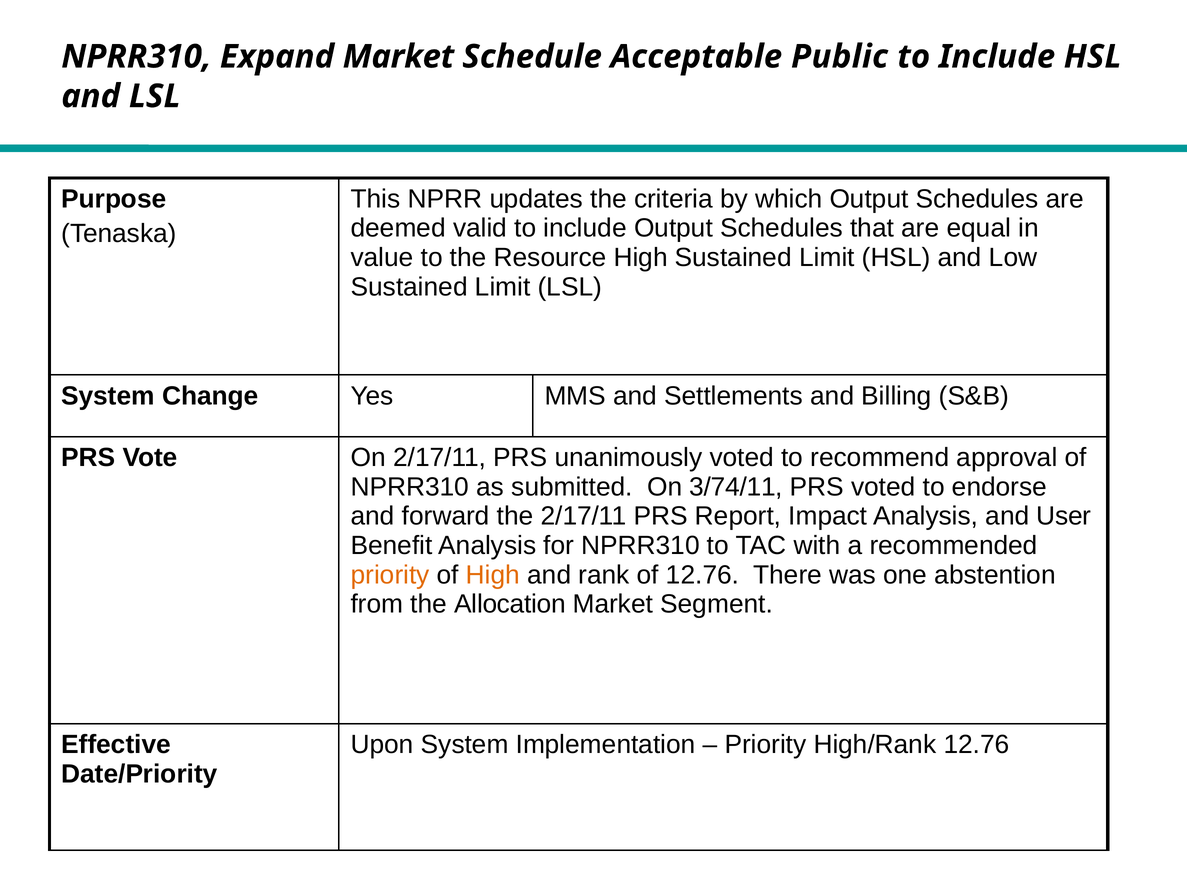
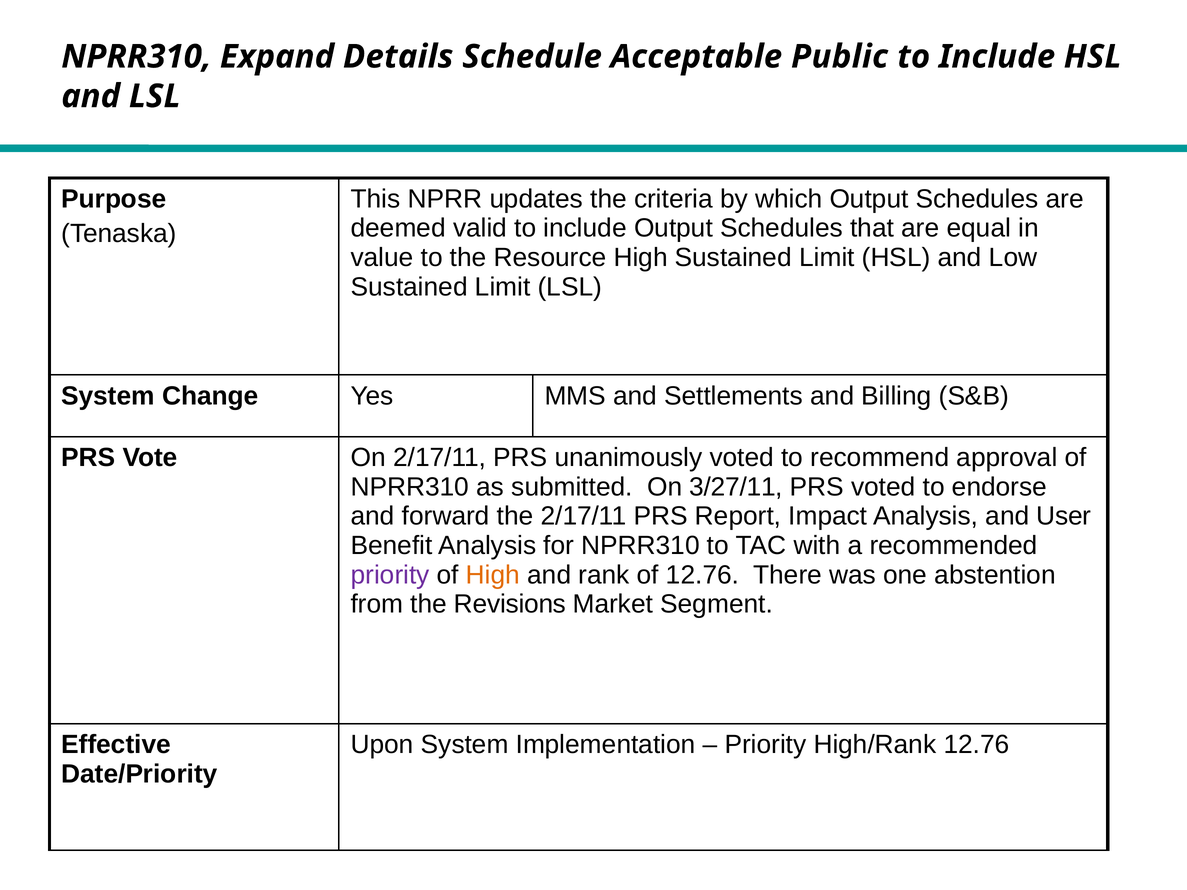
Expand Market: Market -> Details
3/74/11: 3/74/11 -> 3/27/11
priority at (390, 575) colour: orange -> purple
Allocation: Allocation -> Revisions
